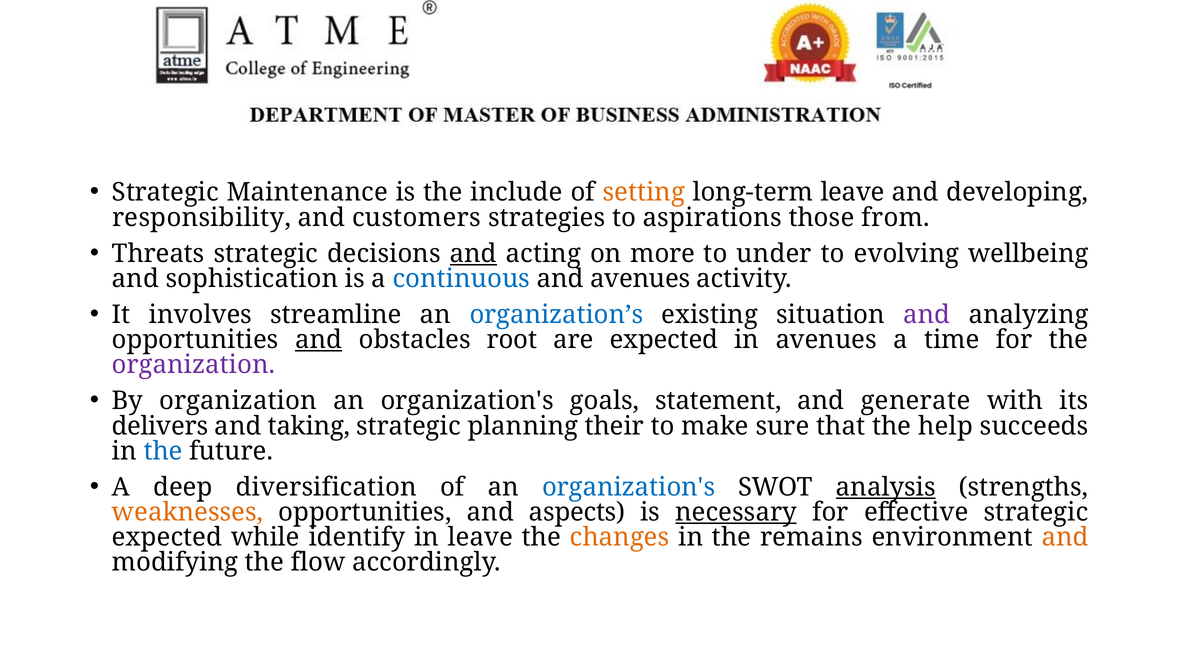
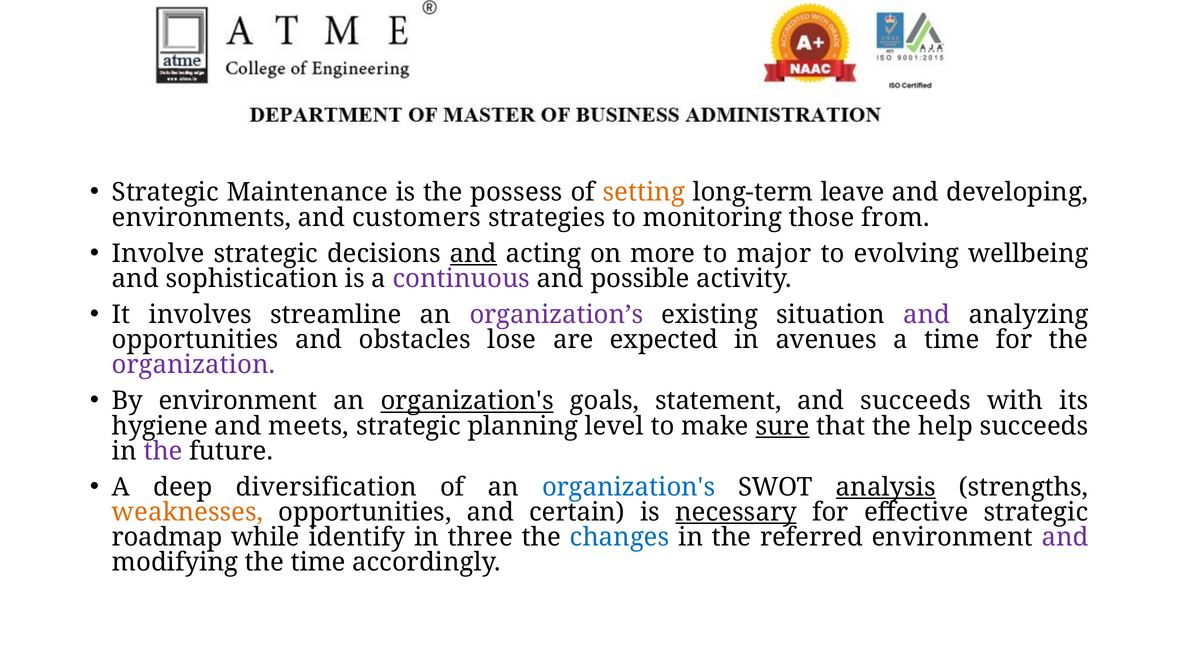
include: include -> possess
responsibility: responsibility -> environments
aspirations: aspirations -> monitoring
Threats: Threats -> Involve
under: under -> major
continuous colour: blue -> purple
and avenues: avenues -> possible
organization’s colour: blue -> purple
and at (319, 340) underline: present -> none
root: root -> lose
By organization: organization -> environment
organization's at (467, 401) underline: none -> present
and generate: generate -> succeeds
delivers: delivers -> hygiene
taking: taking -> meets
their: their -> level
sure underline: none -> present
the at (163, 451) colour: blue -> purple
aspects: aspects -> certain
expected at (167, 537): expected -> roadmap
in leave: leave -> three
changes colour: orange -> blue
remains: remains -> referred
and at (1065, 537) colour: orange -> purple
the flow: flow -> time
